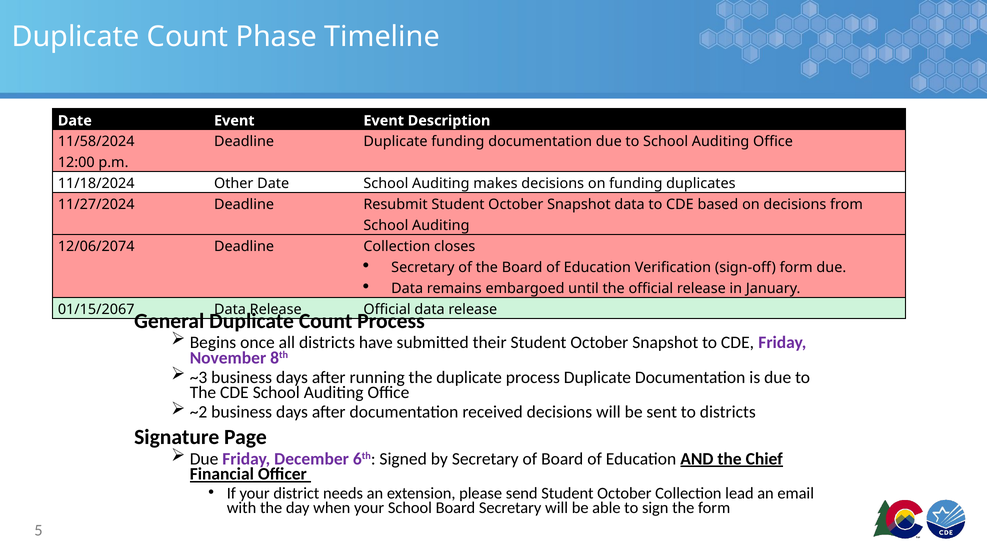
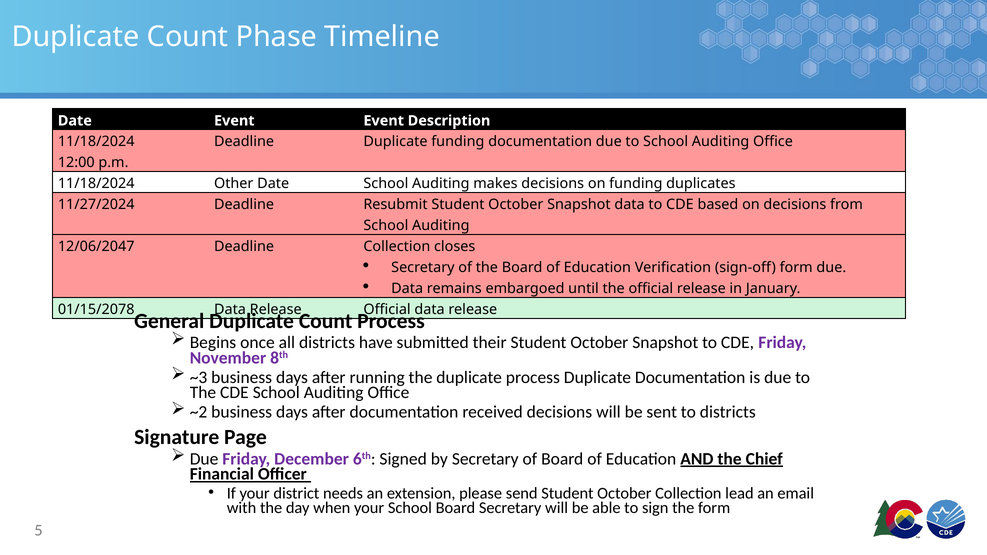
11/58/2024 at (96, 142): 11/58/2024 -> 11/18/2024
12/06/2074: 12/06/2074 -> 12/06/2047
01/15/2067: 01/15/2067 -> 01/15/2078
